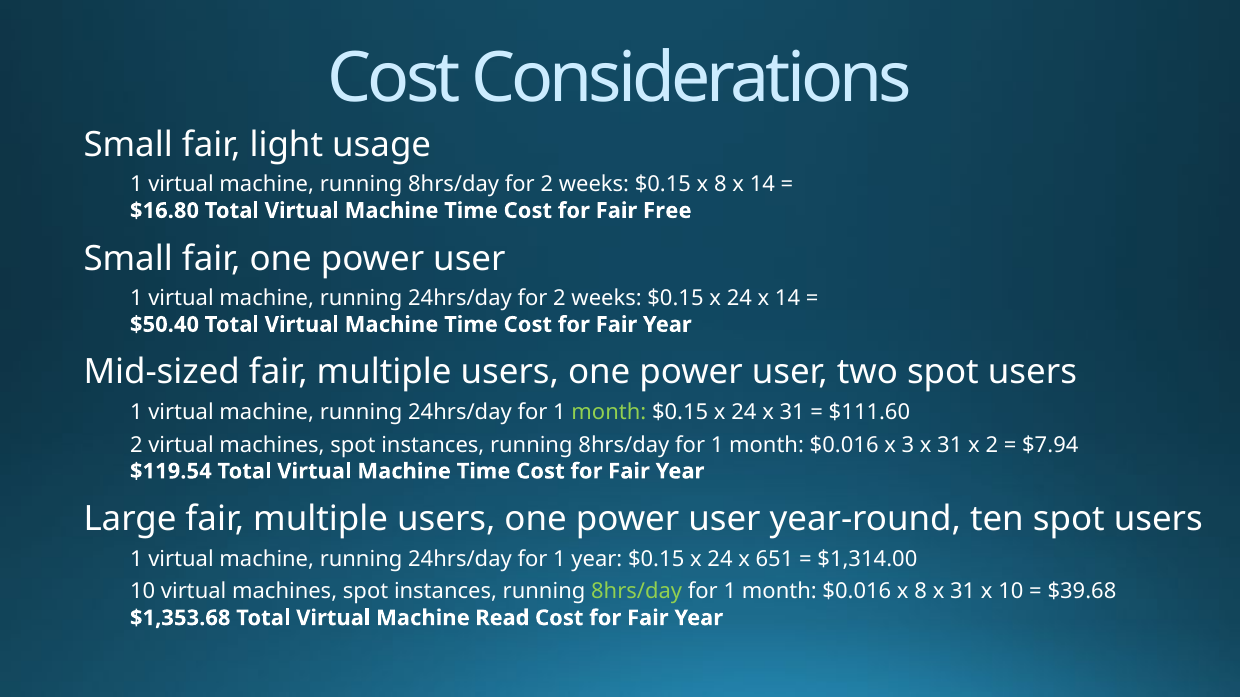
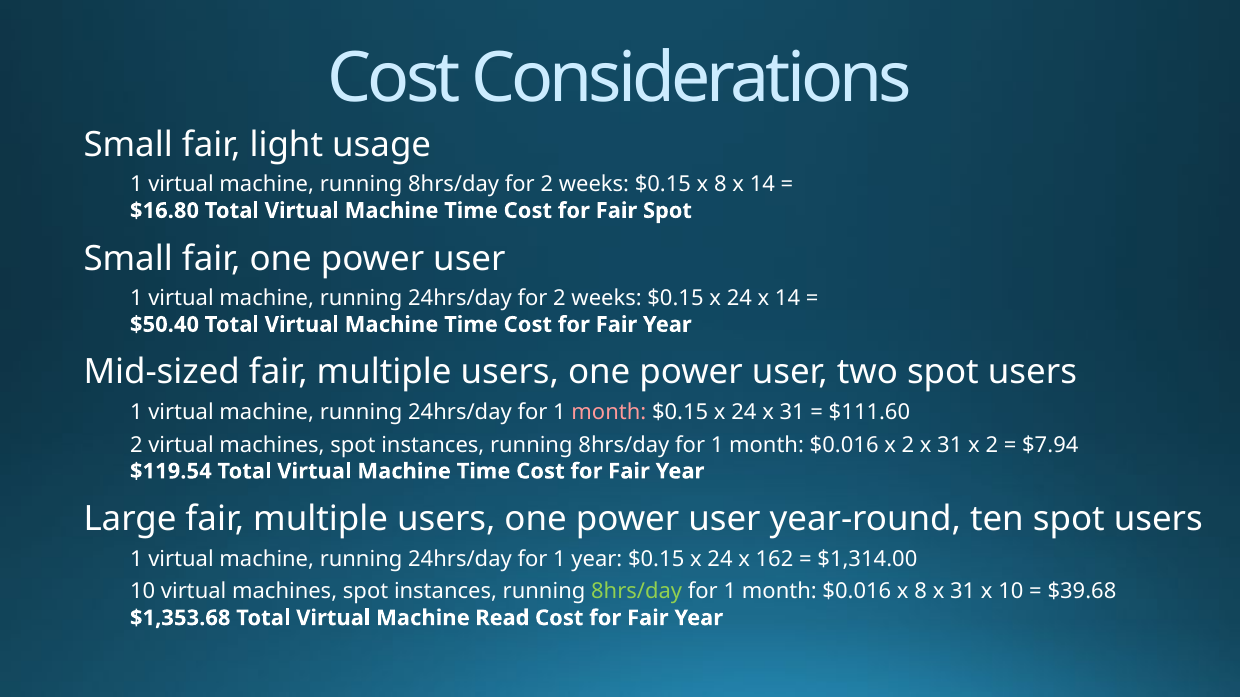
Fair Free: Free -> Spot
month at (609, 412) colour: light green -> pink
$0.016 x 3: 3 -> 2
651: 651 -> 162
